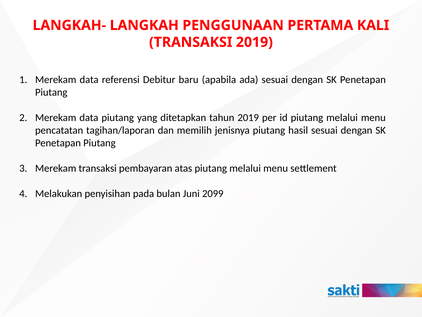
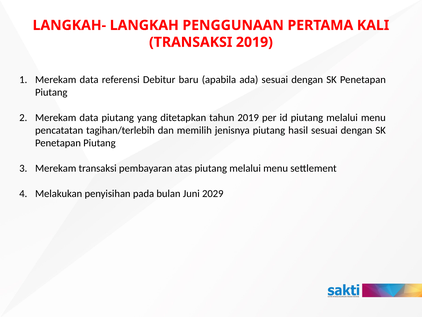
tagihan/laporan: tagihan/laporan -> tagihan/terlebih
2099: 2099 -> 2029
